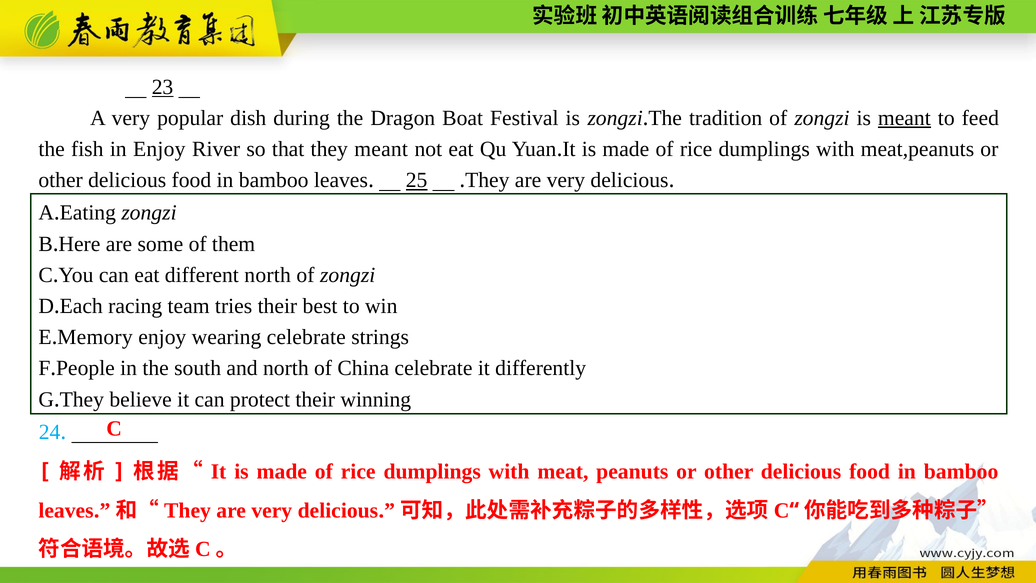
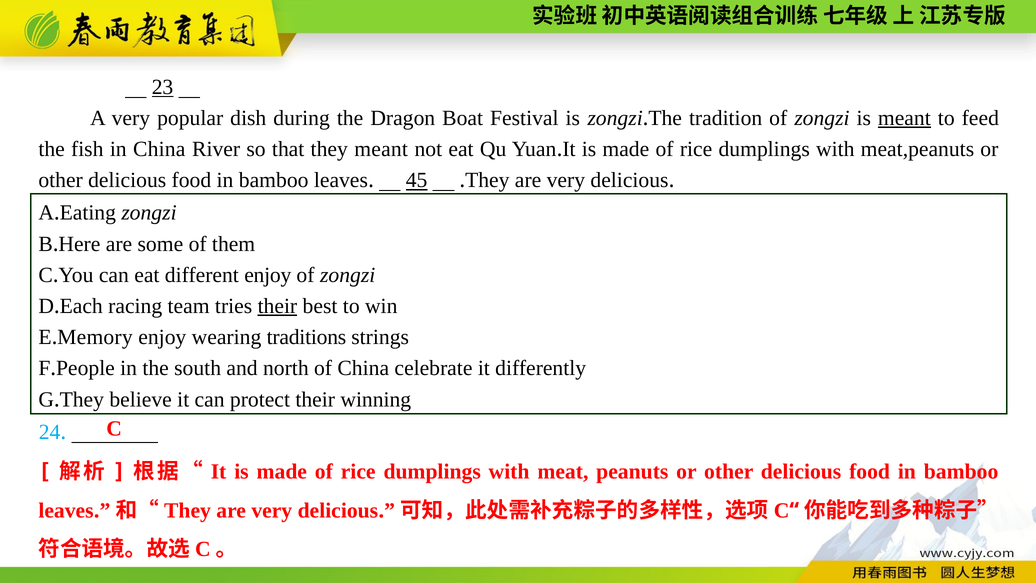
in Enjoy: Enjoy -> China
25: 25 -> 45
different north: north -> enjoy
their at (277, 306) underline: none -> present
wearing celebrate: celebrate -> traditions
